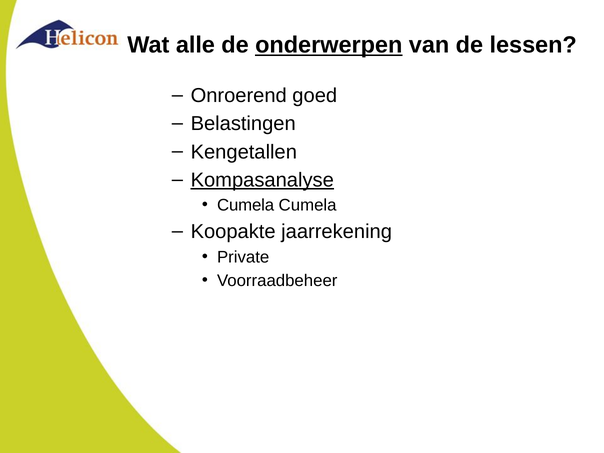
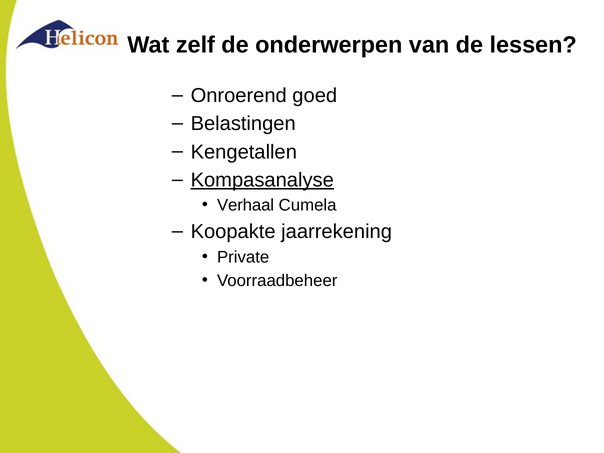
alle: alle -> zelf
onderwerpen underline: present -> none
Cumela at (246, 205): Cumela -> Verhaal
